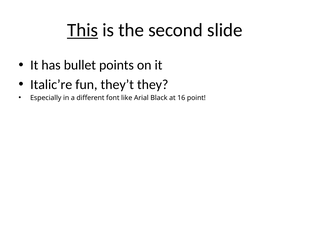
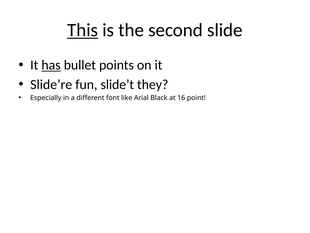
has underline: none -> present
Italic’re: Italic’re -> Slide’re
they’t: they’t -> slide’t
